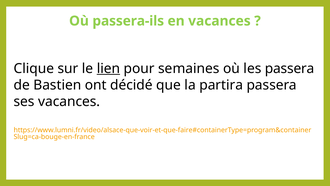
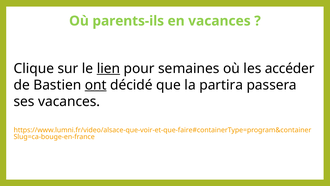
passera-ils: passera-ils -> parents-ils
les passera: passera -> accéder
ont underline: none -> present
